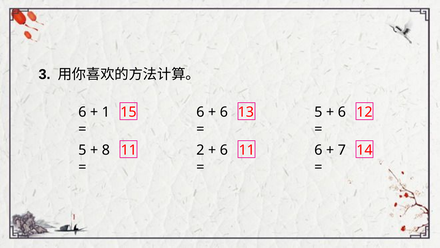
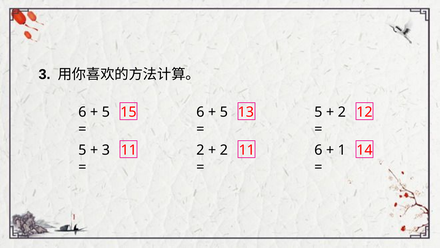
1 at (106, 112): 1 -> 5
6 at (224, 112): 6 -> 5
6 at (342, 112): 6 -> 2
8 at (106, 150): 8 -> 3
6 at (224, 150): 6 -> 2
7: 7 -> 1
